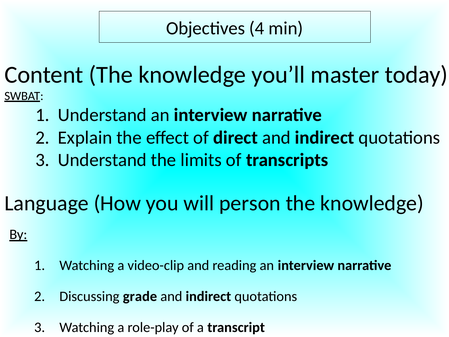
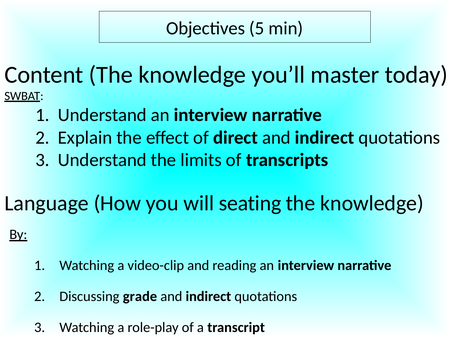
4: 4 -> 5
person: person -> seating
